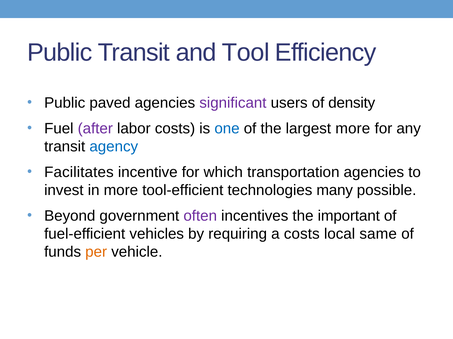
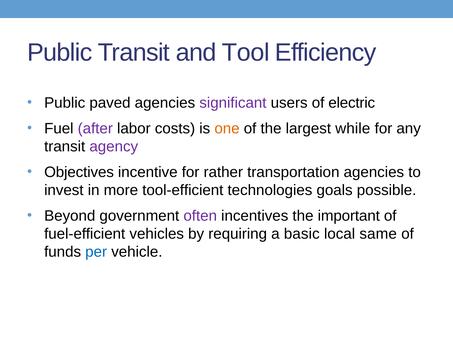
density: density -> electric
one colour: blue -> orange
largest more: more -> while
agency colour: blue -> purple
Facilitates: Facilitates -> Objectives
which: which -> rather
many: many -> goals
a costs: costs -> basic
per colour: orange -> blue
